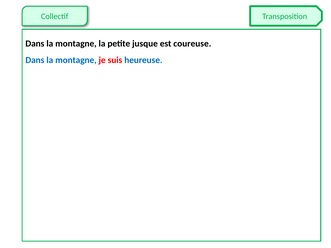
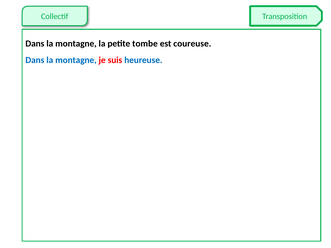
jusque: jusque -> tombe
